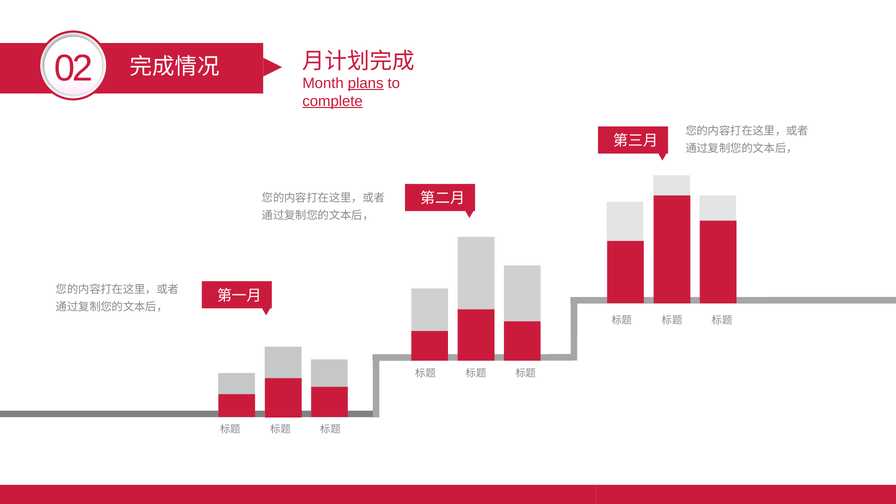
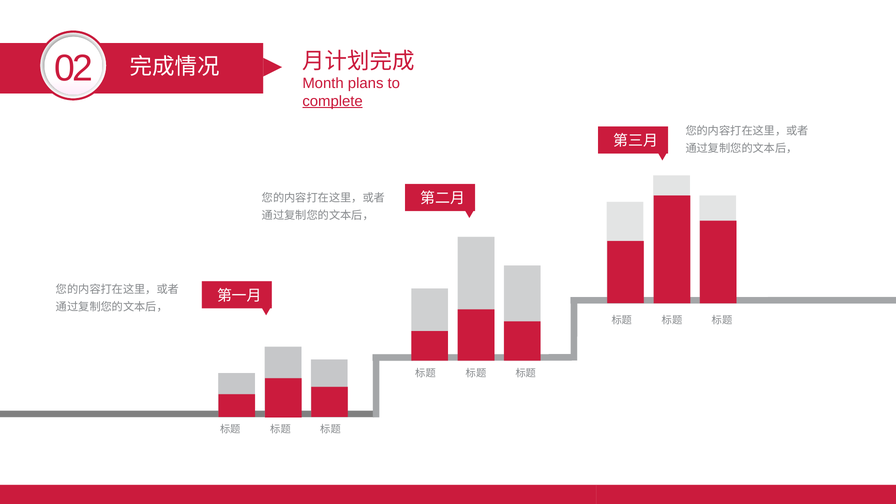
plans underline: present -> none
